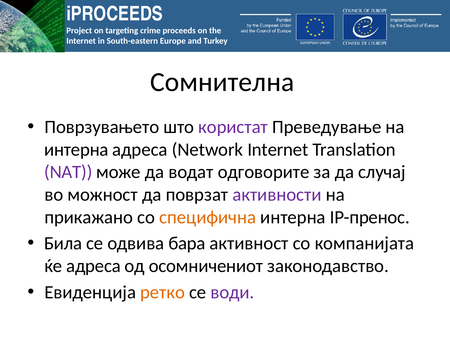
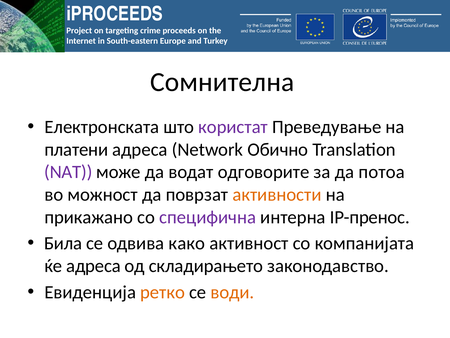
Поврзувањето: Поврзувањето -> Електронската
интерна at (76, 149): интерна -> платени
Network Internet: Internet -> Обично
случај: случај -> потоа
активности colour: purple -> orange
специфична colour: orange -> purple
бара: бара -> како
осомничениот: осомничениот -> складирањето
води colour: purple -> orange
